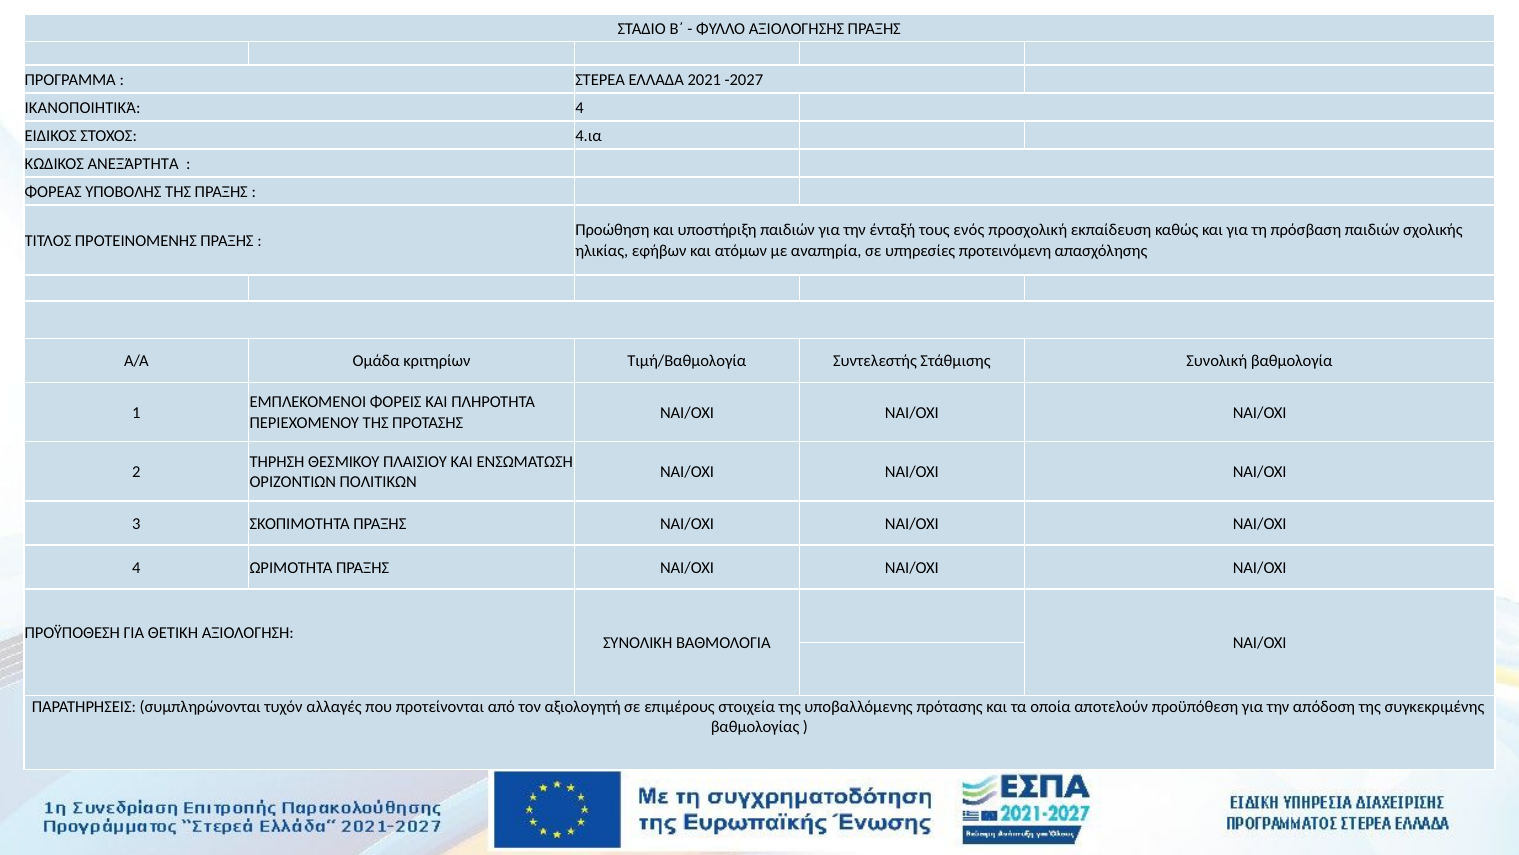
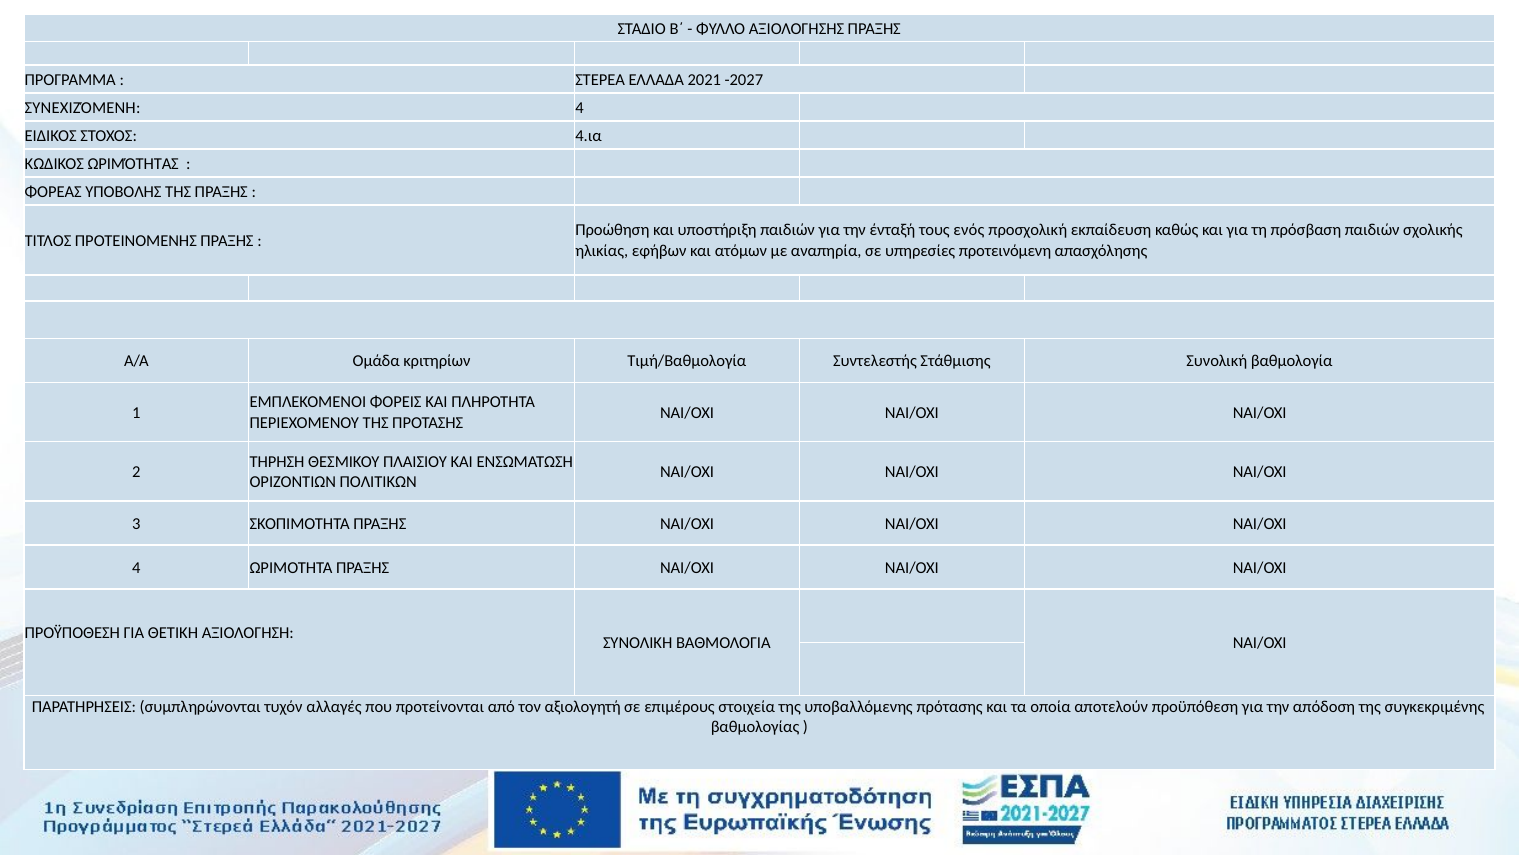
ΙΚΑΝΟΠΟΙΗΤΙΚΆ: ΙΚΑΝΟΠΟΙΗΤΙΚΆ -> ΣΥΝΕΧΙΖΌΜΕΝΗ
ΑΝΕΞΆΡΤΗΤΑ: ΑΝΕΞΆΡΤΗΤΑ -> ΩΡΙΜΌΤΗΤΑΣ
